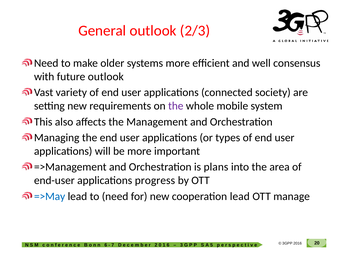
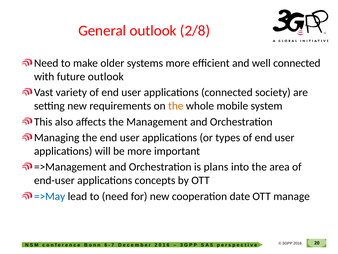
2/3: 2/3 -> 2/8
well consensus: consensus -> connected
the at (176, 106) colour: purple -> orange
progress: progress -> concepts
cooperation lead: lead -> date
